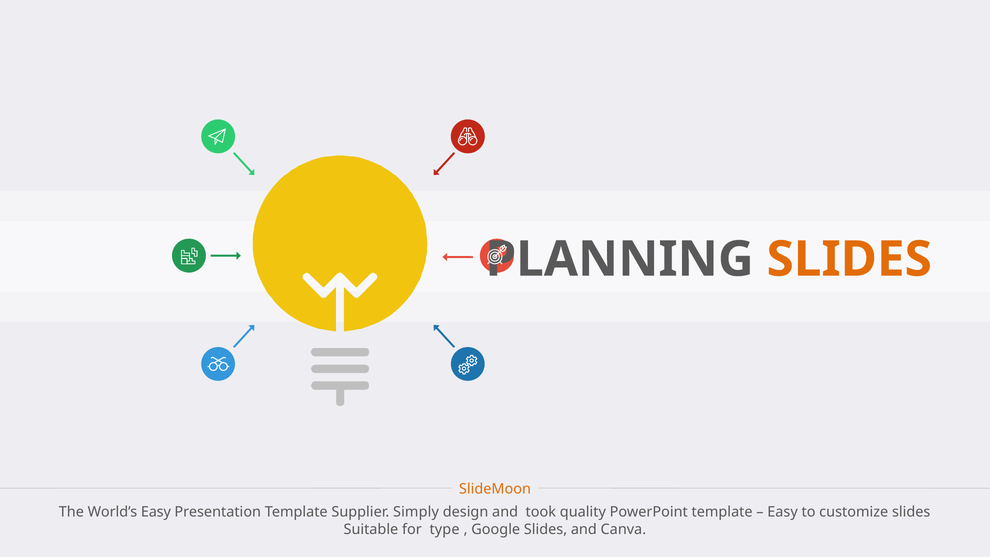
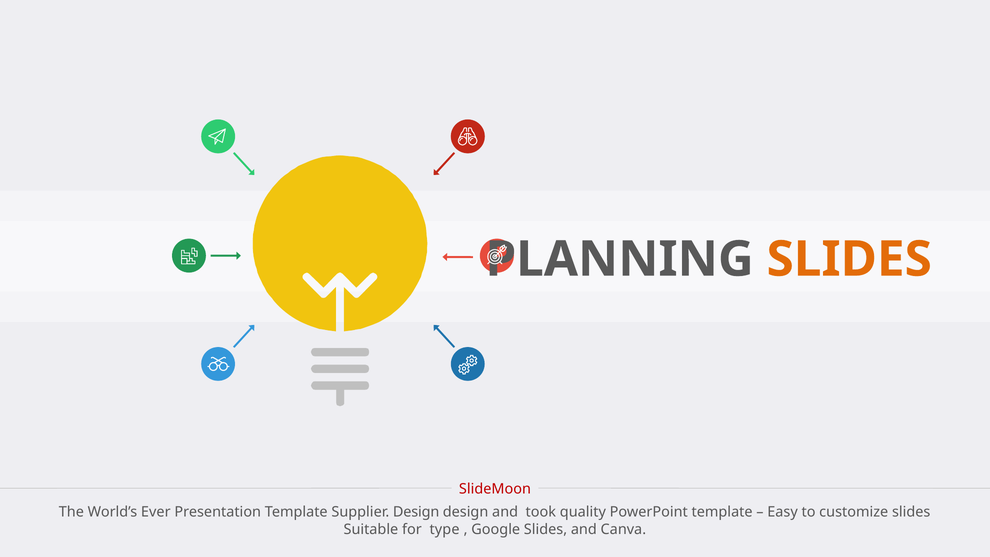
SlideMoon colour: orange -> red
World’s Easy: Easy -> Ever
Supplier Simply: Simply -> Design
